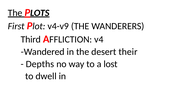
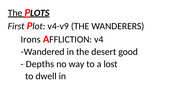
Third: Third -> Irons
their: their -> good
